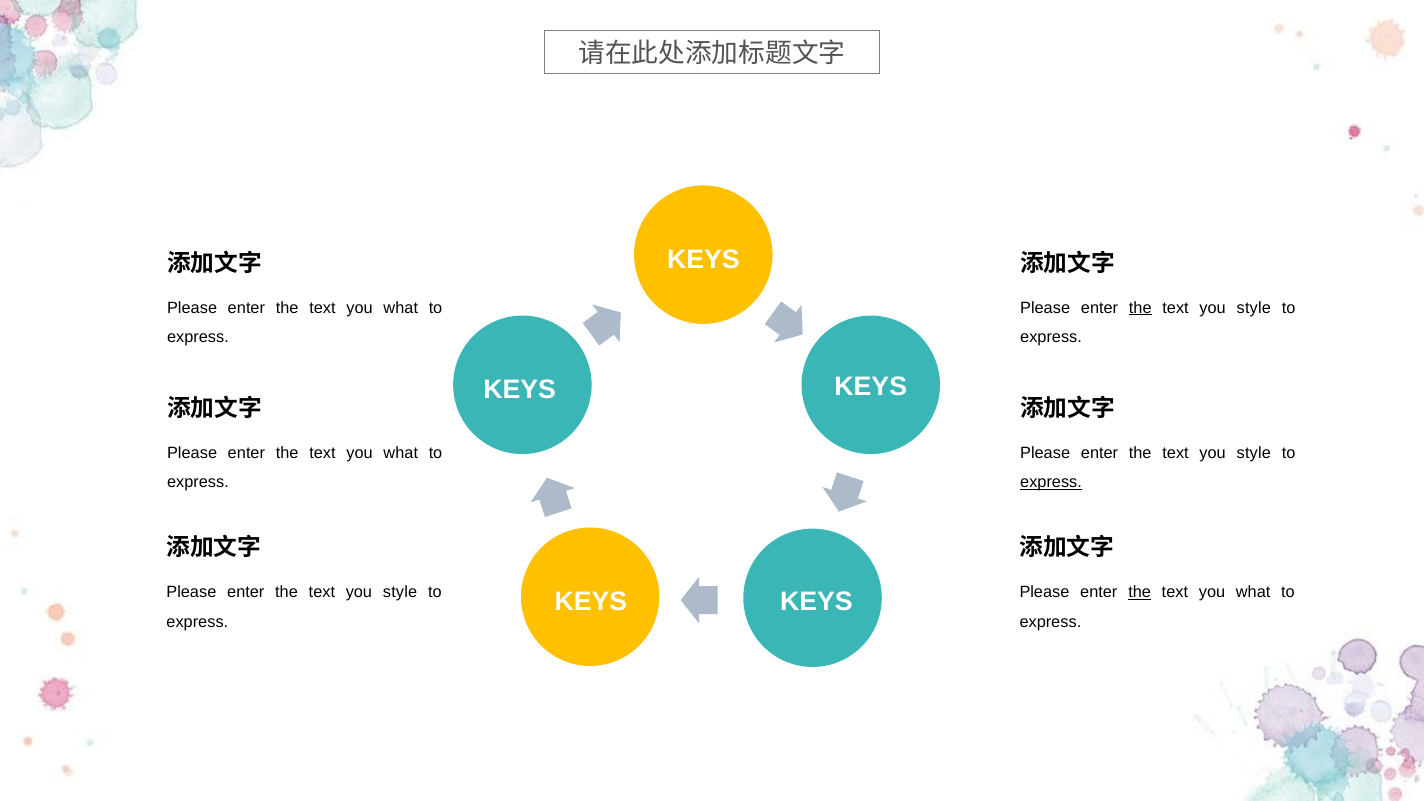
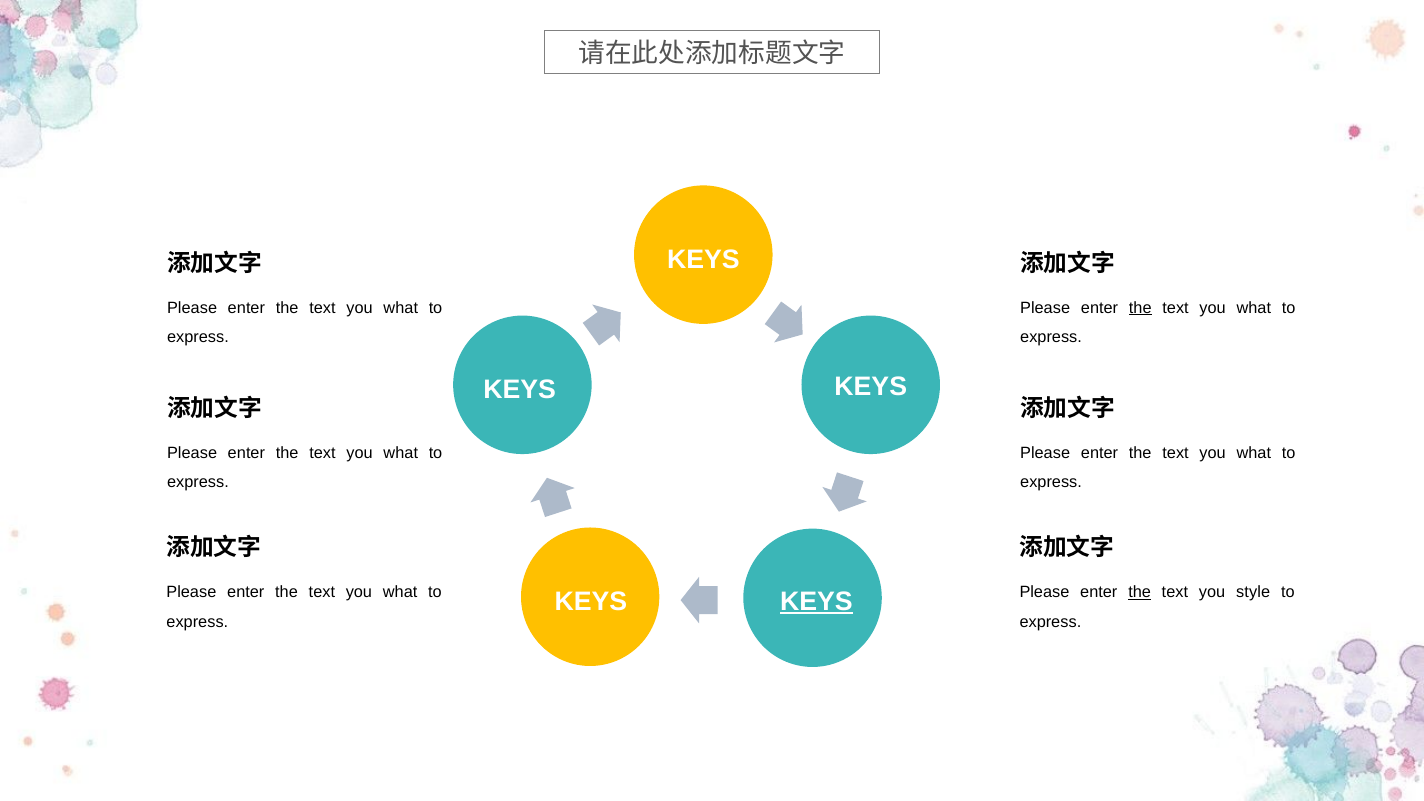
style at (1254, 308): style -> what
style at (1254, 453): style -> what
express at (1051, 483) underline: present -> none
style at (400, 593): style -> what
what at (1253, 593): what -> style
KEYS at (816, 602) underline: none -> present
